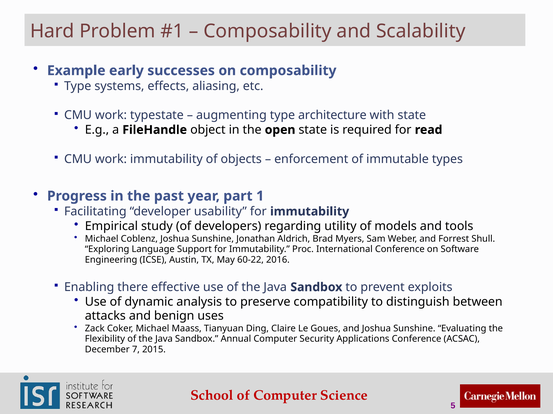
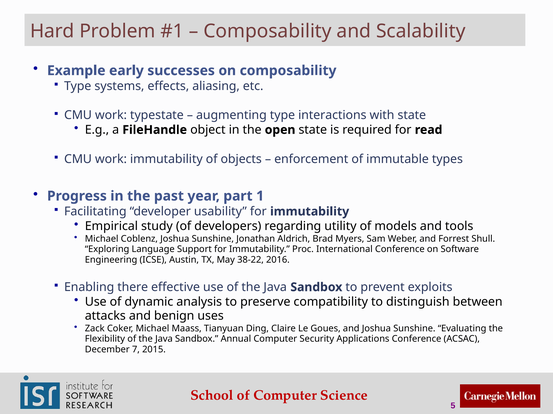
architecture: architecture -> interactions
60-22: 60-22 -> 38-22
